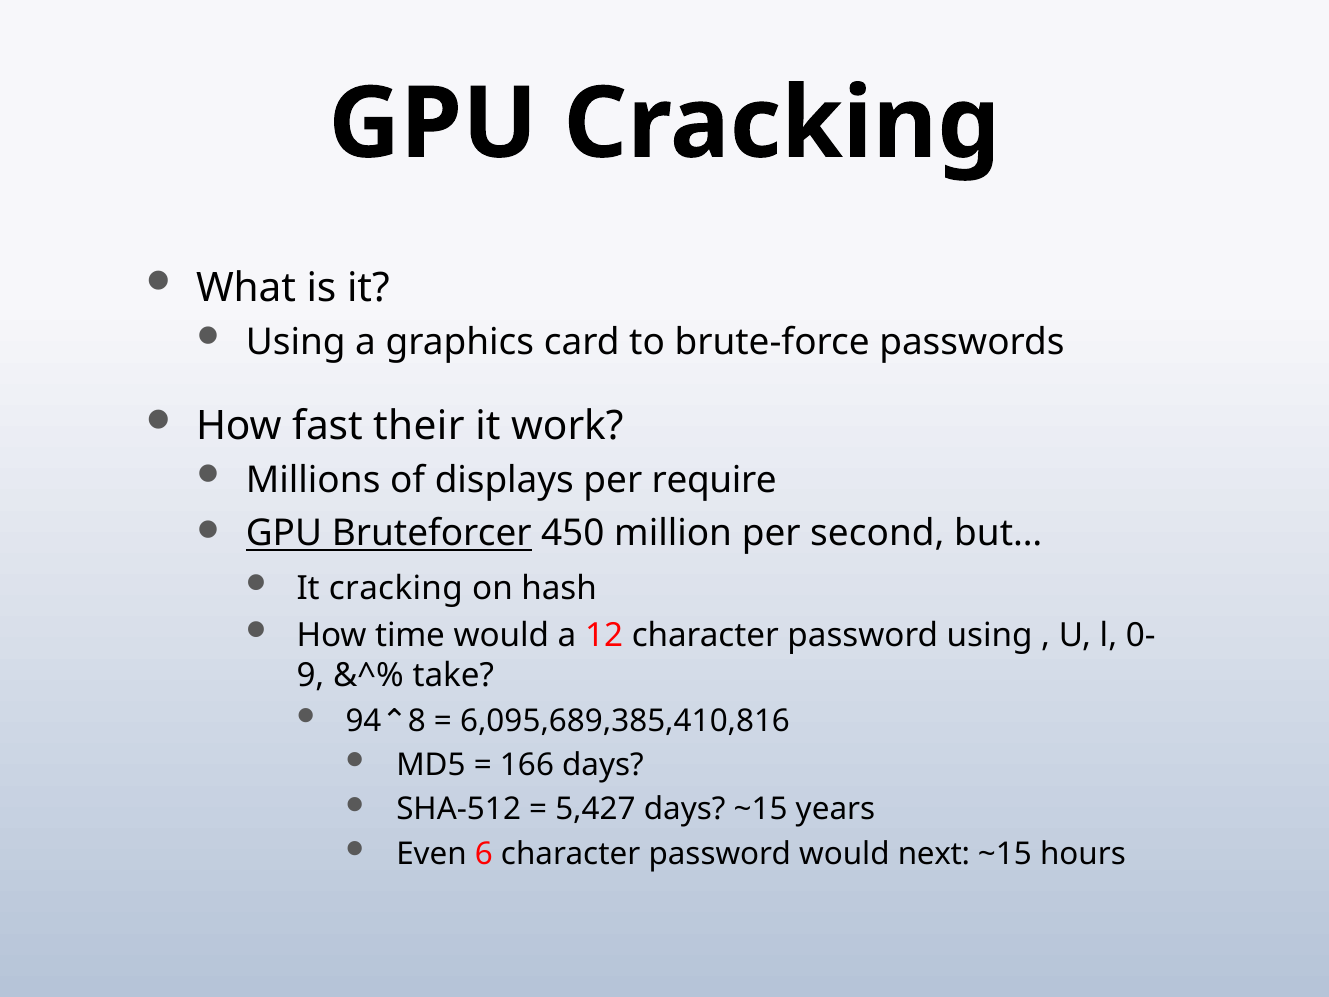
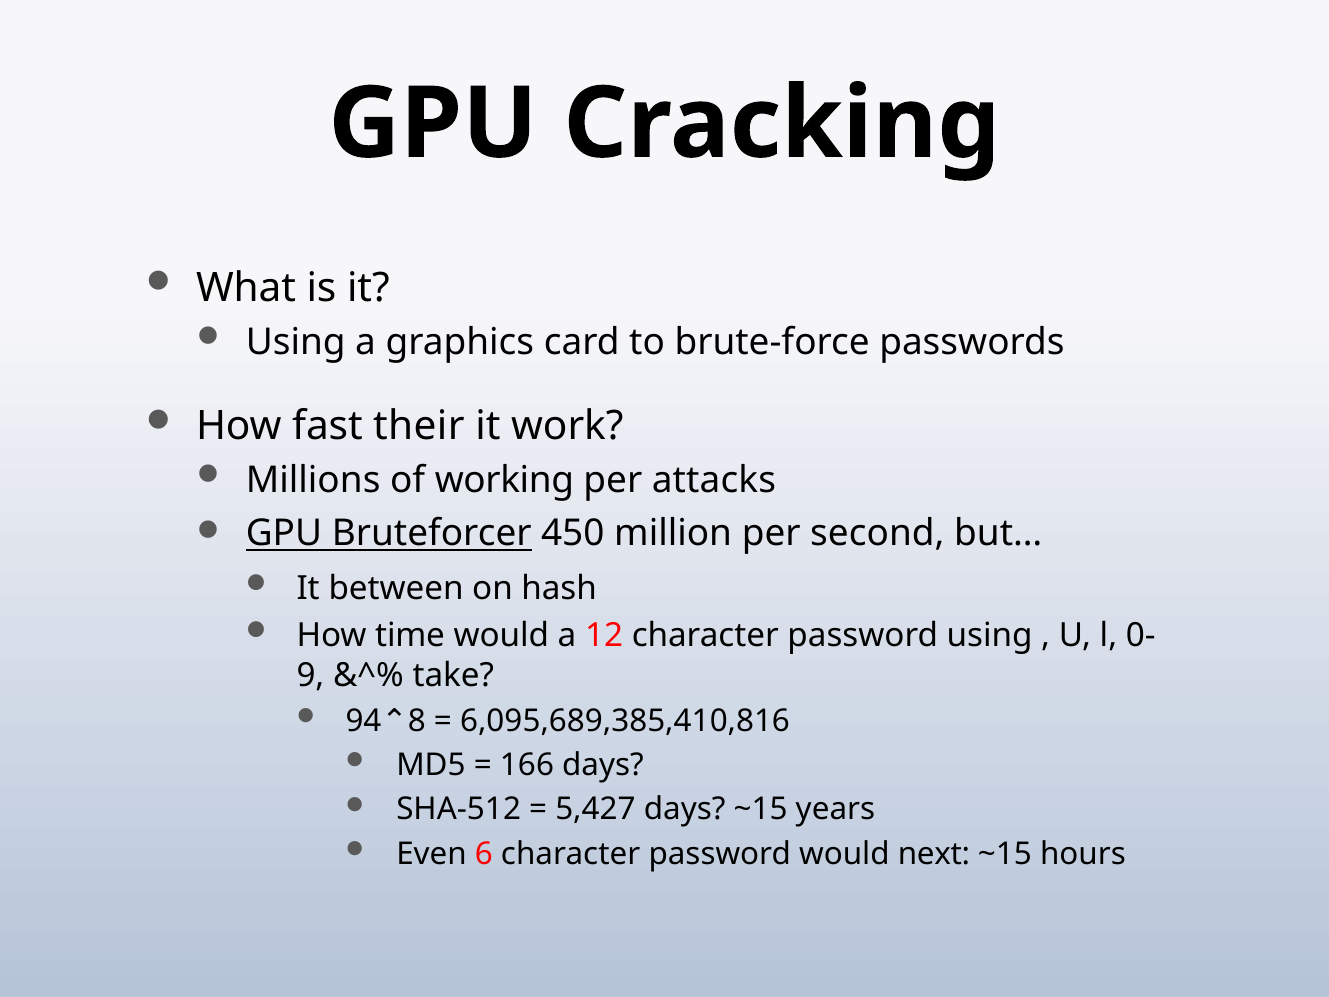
displays: displays -> working
require: require -> attacks
It cracking: cracking -> between
